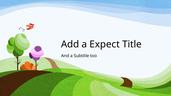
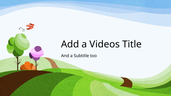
Expect: Expect -> Videos
